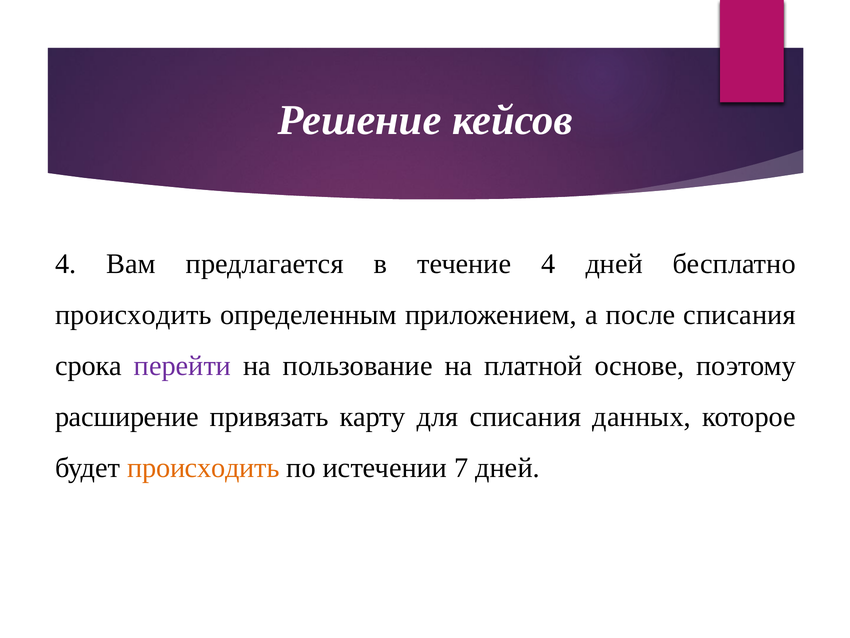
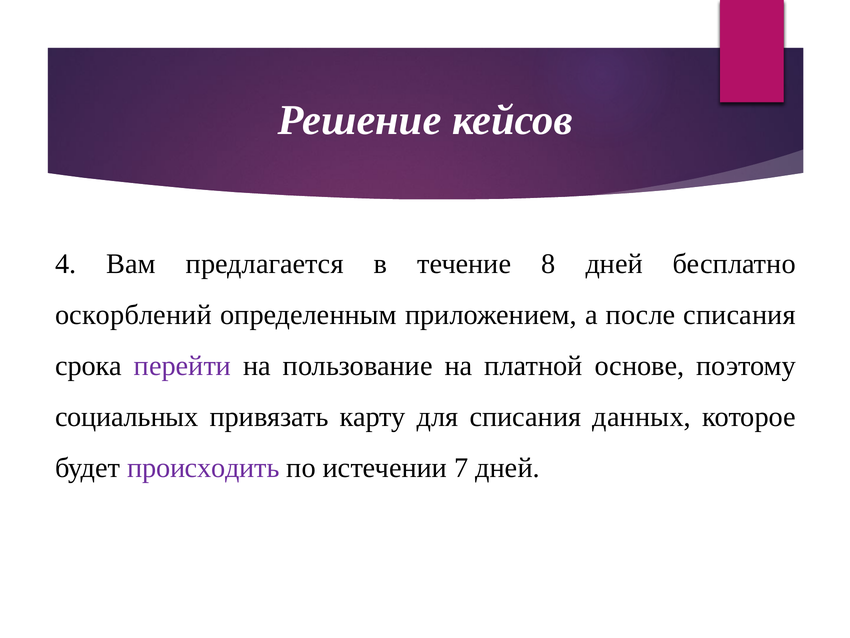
течение 4: 4 -> 8
происходить at (133, 315): происходить -> оскорблений
расширение: расширение -> социальных
происходить at (203, 468) colour: orange -> purple
